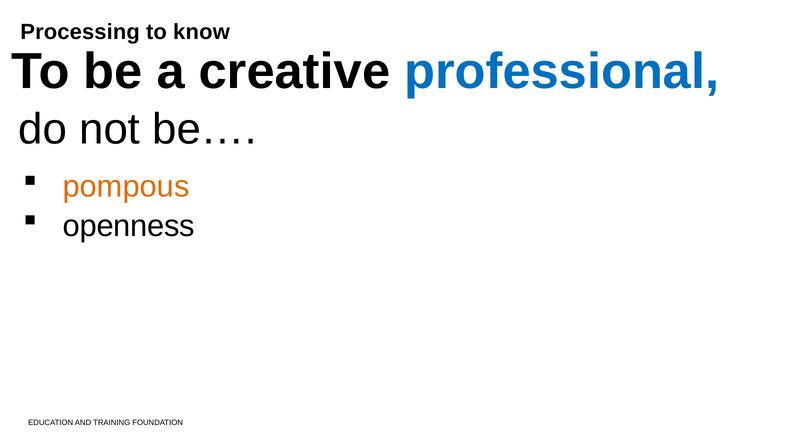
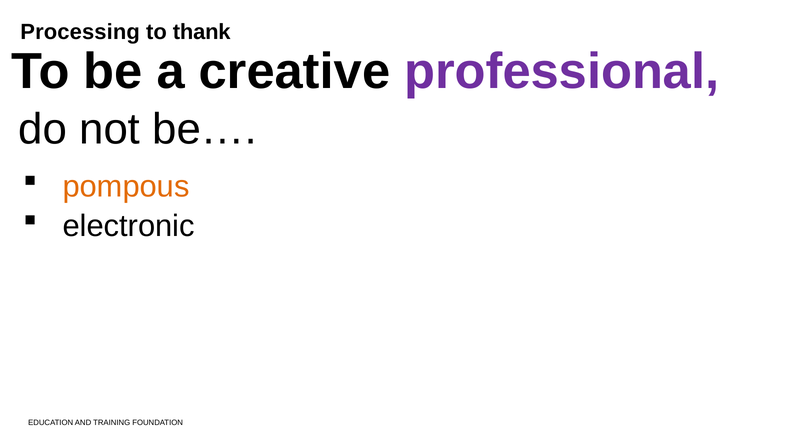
know: know -> thank
professional colour: blue -> purple
openness: openness -> electronic
